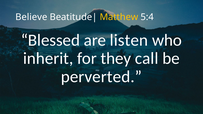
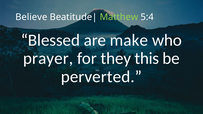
Matthew colour: yellow -> light green
listen: listen -> make
inherit: inherit -> prayer
call: call -> this
